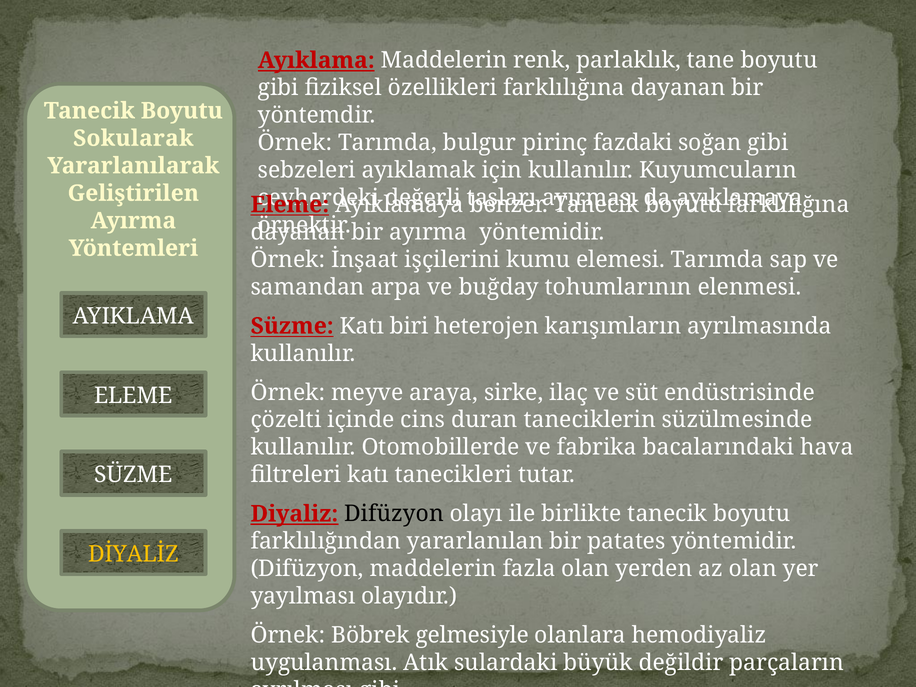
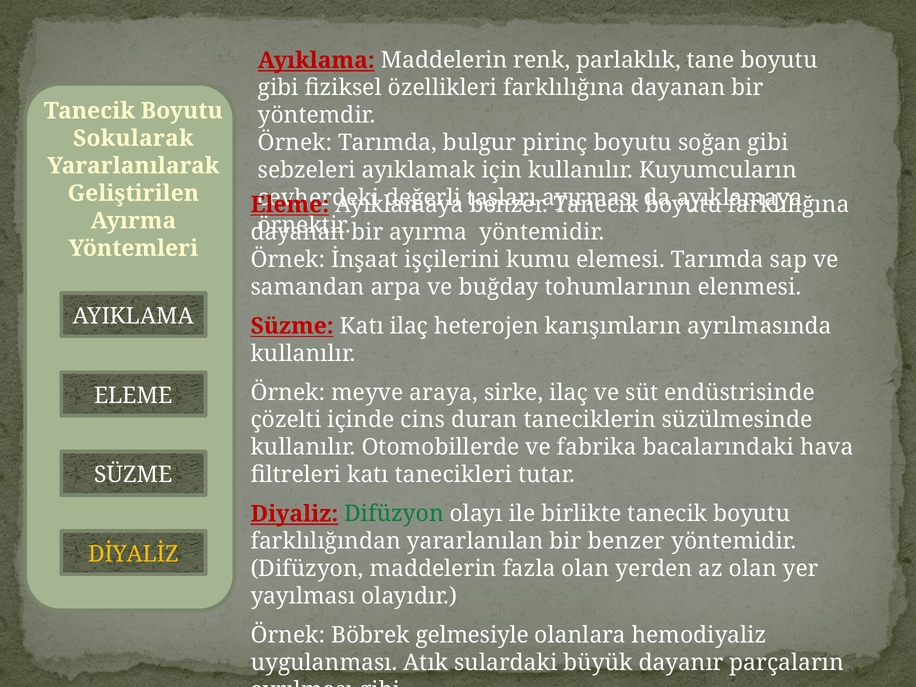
pirinç fazdaki: fazdaki -> boyutu
Katı biri: biri -> ilaç
Difüzyon at (394, 514) colour: black -> green
bir patates: patates -> benzer
değildir: değildir -> dayanır
